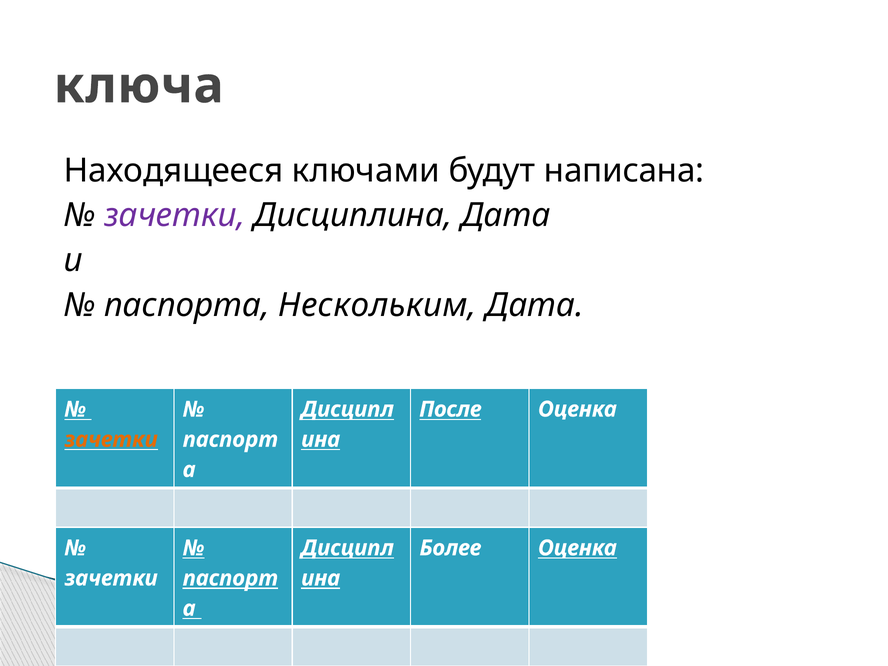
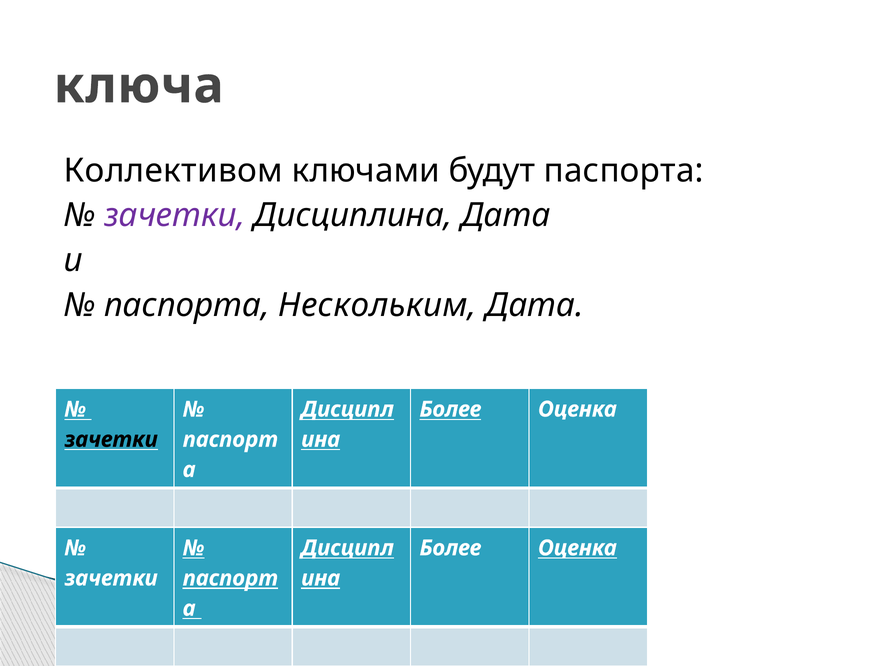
Находящееся: Находящееся -> Коллективом
будут написана: написана -> паспорта
После at (450, 409): После -> Более
зачетки at (111, 440) colour: orange -> black
